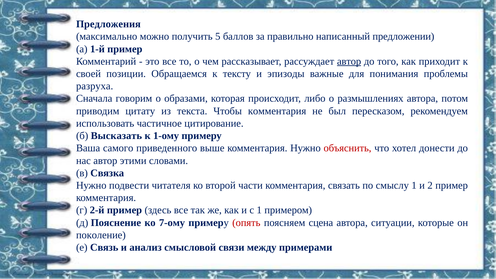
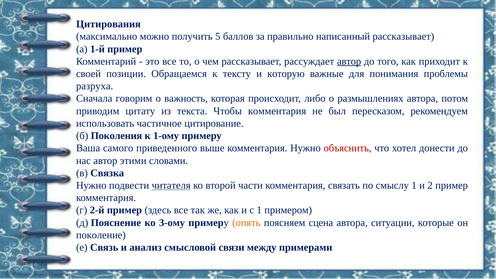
Предложения: Предложения -> Цитирования
написанный предложении: предложении -> рассказывает
эпизоды: эпизоды -> которую
образами: образами -> важность
Высказать: Высказать -> Поколения
читателя underline: none -> present
7-ому: 7-ому -> 3-ому
опять colour: red -> orange
